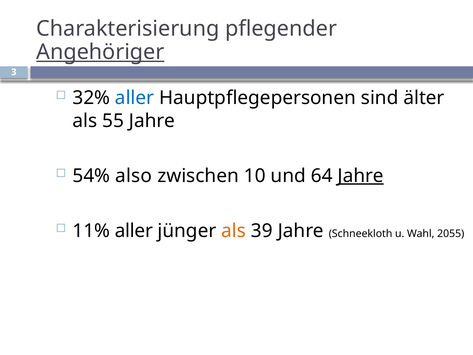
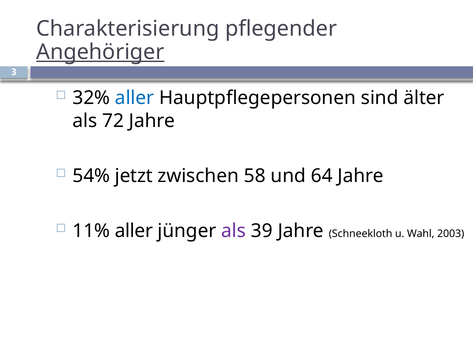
55: 55 -> 72
also: also -> jetzt
10: 10 -> 58
Jahre at (361, 176) underline: present -> none
als at (234, 231) colour: orange -> purple
2055: 2055 -> 2003
